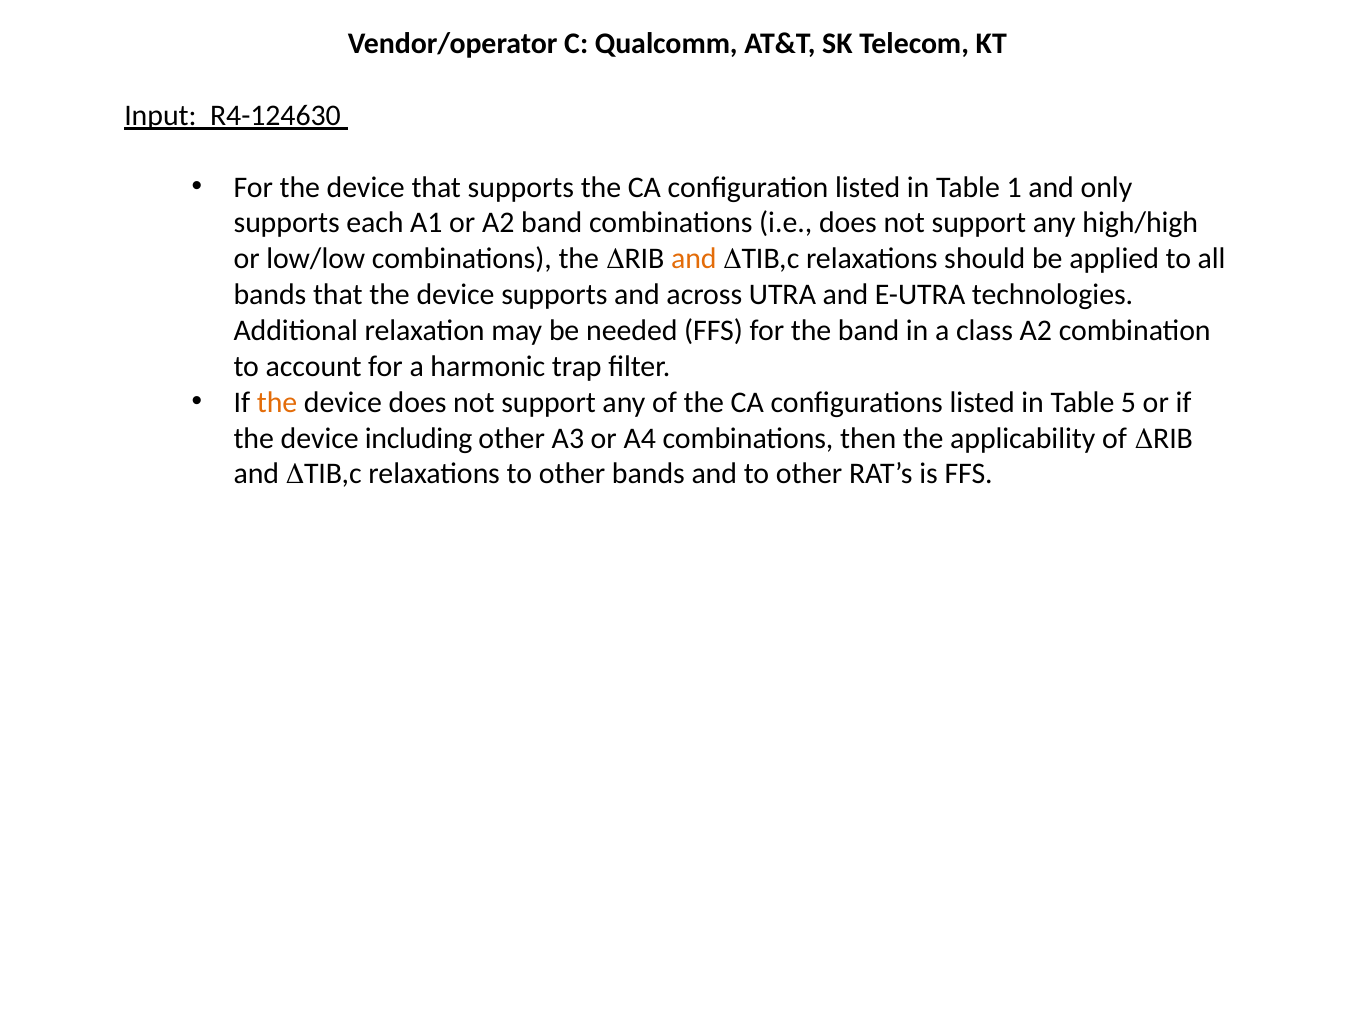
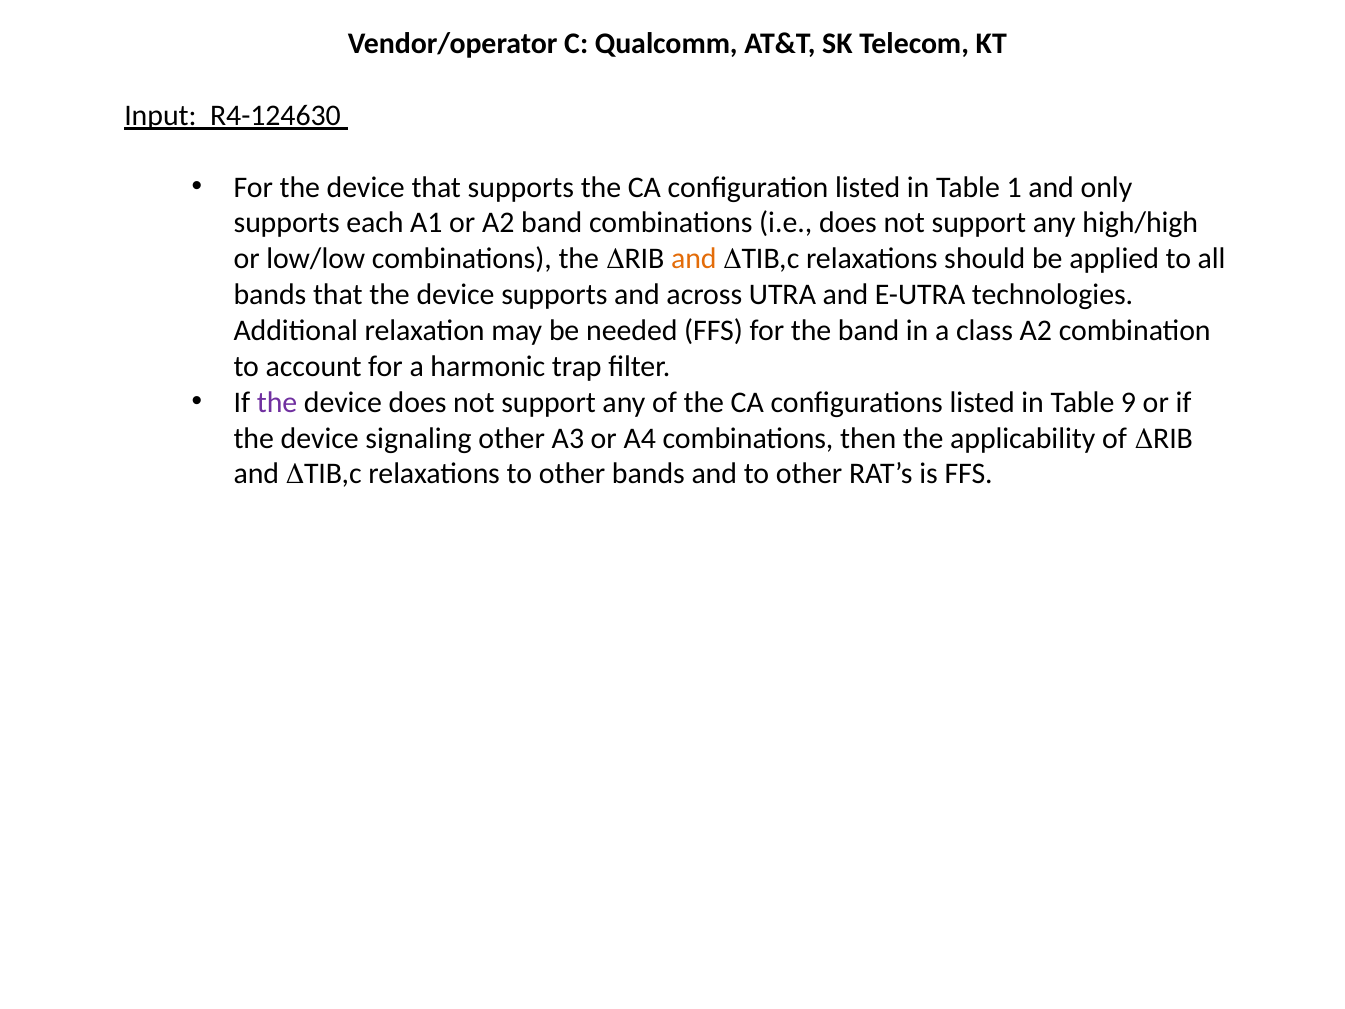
the at (277, 402) colour: orange -> purple
5: 5 -> 9
including: including -> signaling
